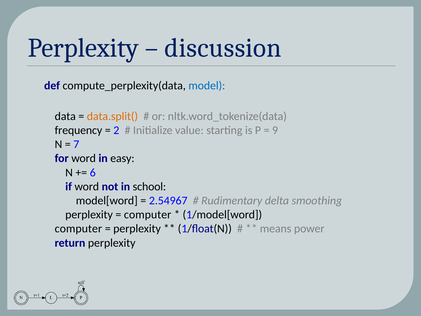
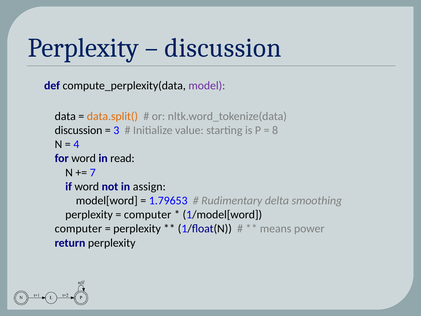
model colour: blue -> purple
frequency at (78, 130): frequency -> discussion
2: 2 -> 3
9: 9 -> 8
7: 7 -> 4
easy: easy -> read
6: 6 -> 7
school: school -> assign
2.54967: 2.54967 -> 1.79653
